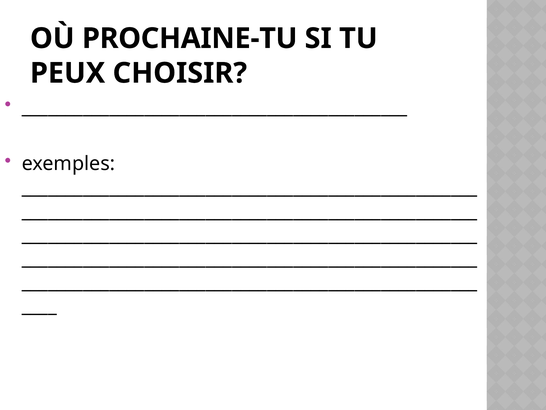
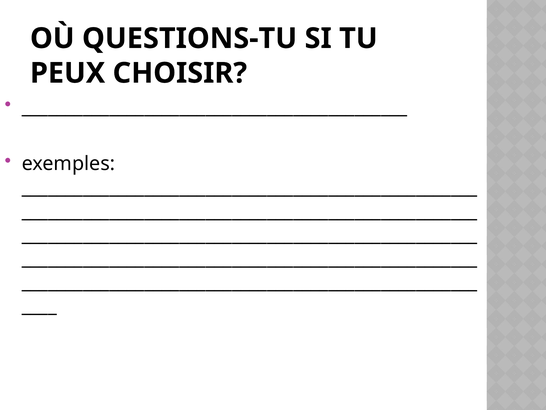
PROCHAINE-TU: PROCHAINE-TU -> QUESTIONS-TU
